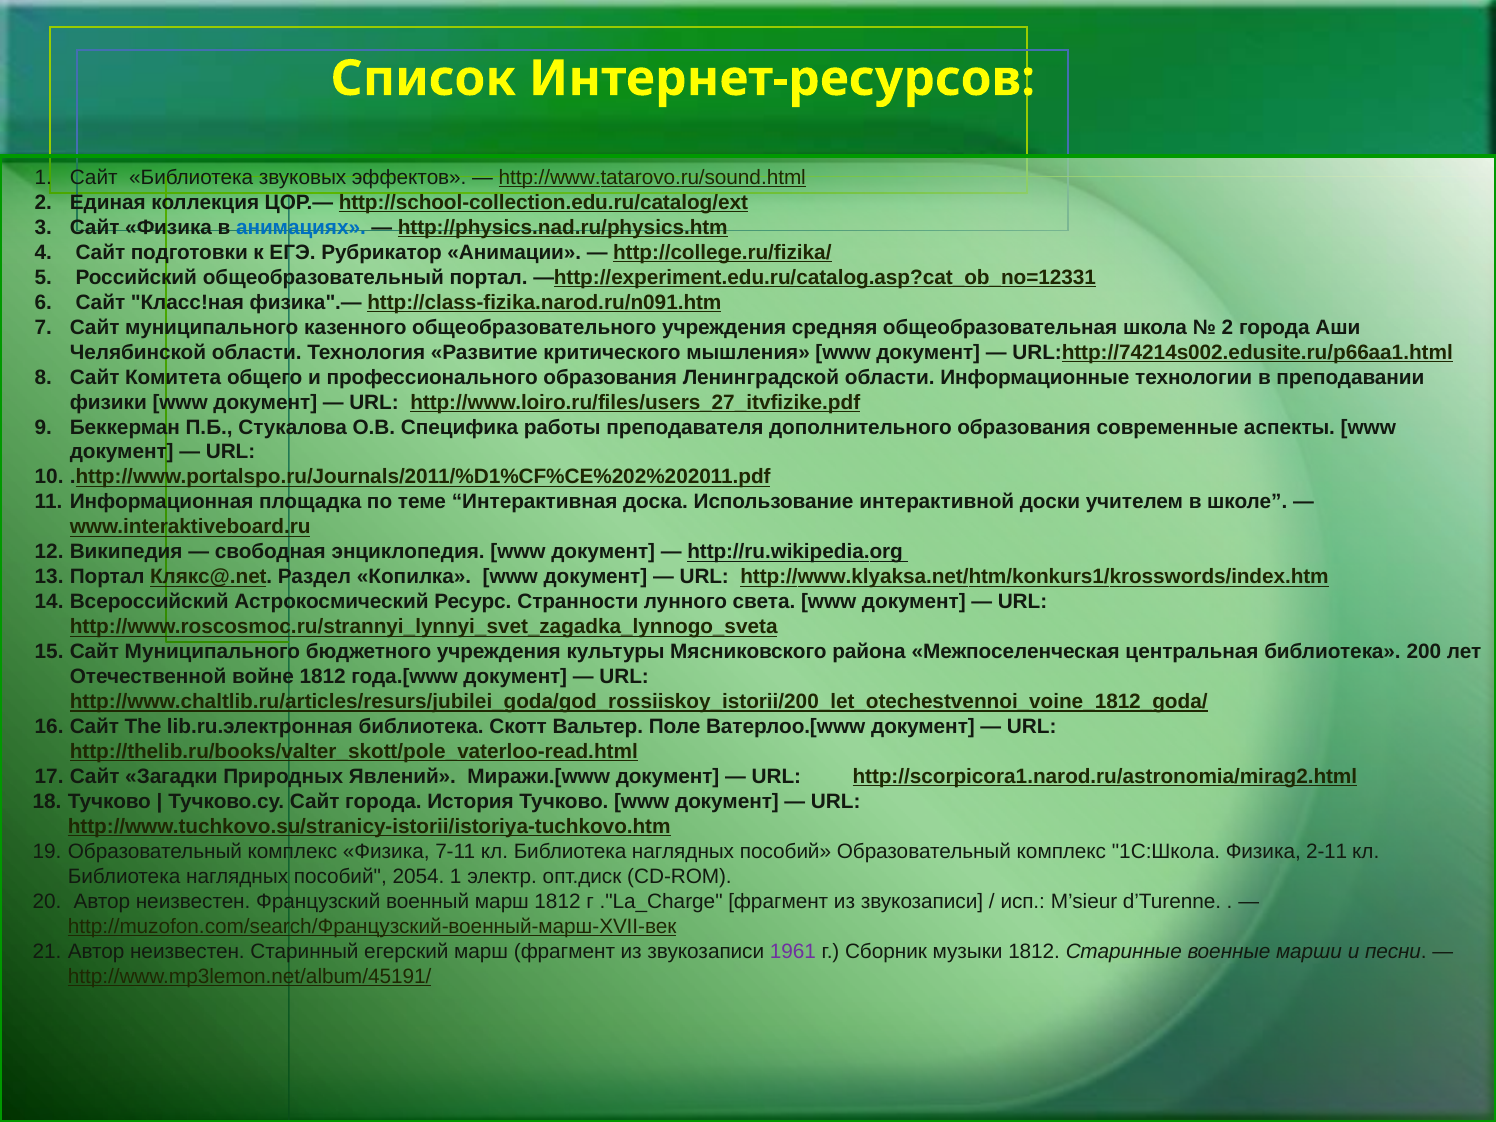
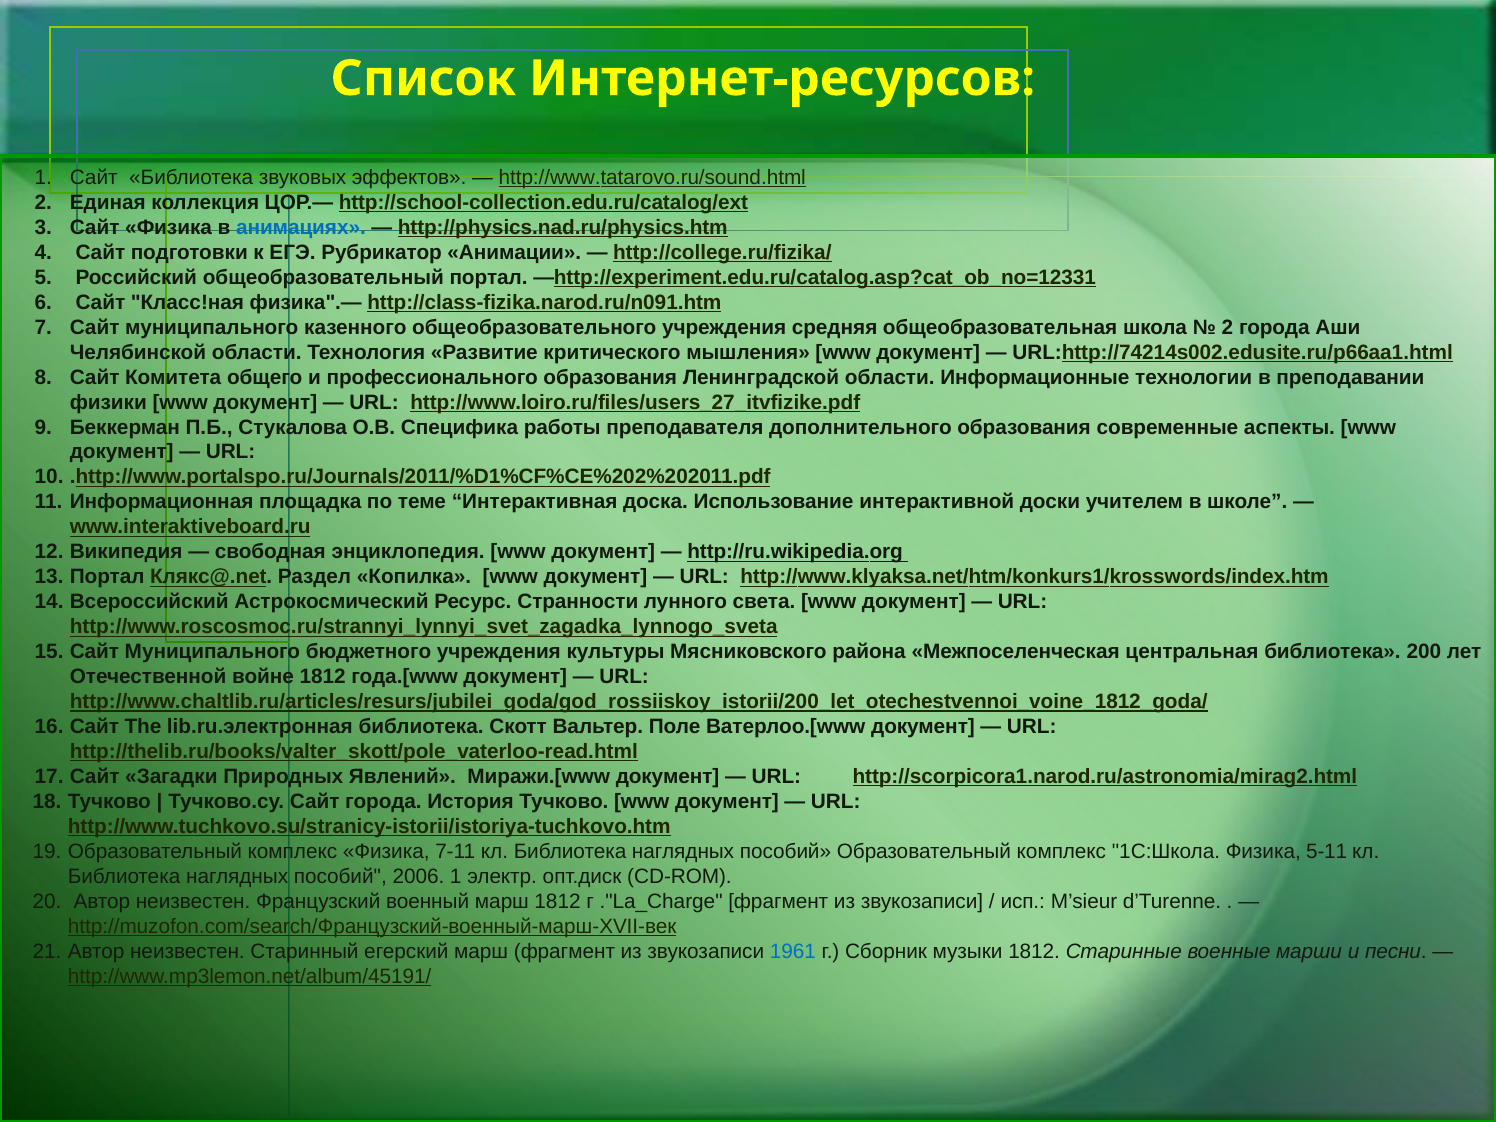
2-11: 2-11 -> 5-11
2054: 2054 -> 2006
1961 colour: purple -> blue
